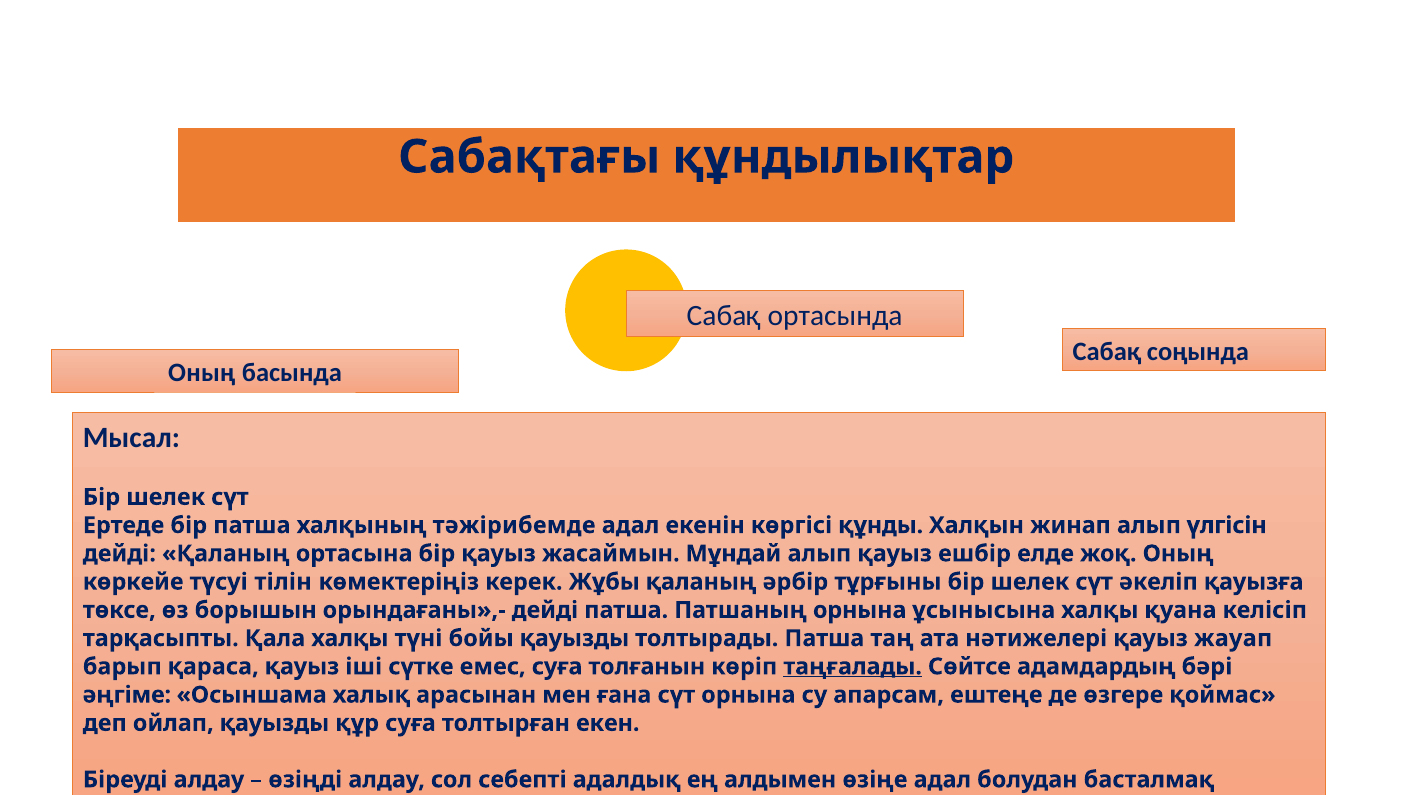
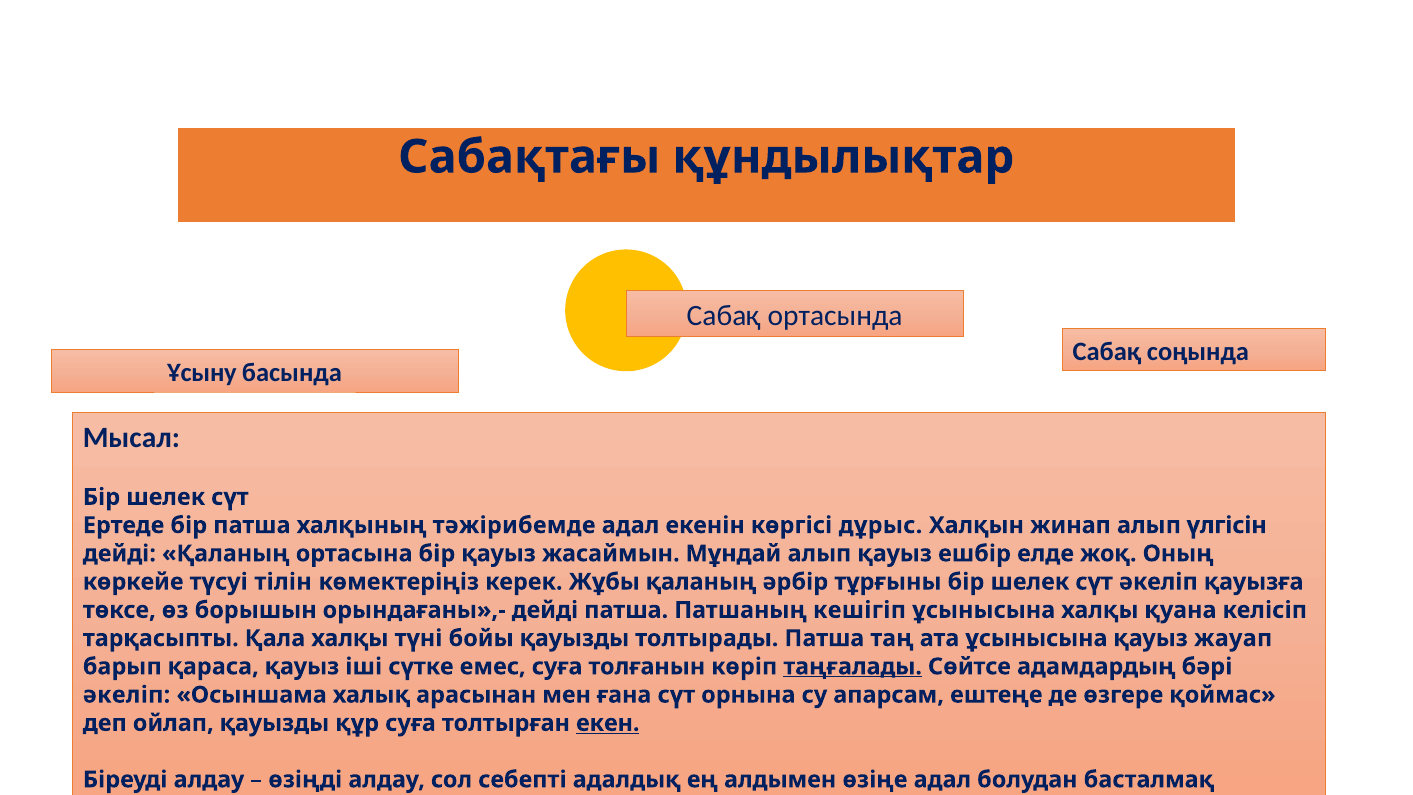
Оның at (202, 373): Оның -> Ұсыну
құнды: құнды -> дұрыс
Патшаның орнына: орнына -> кешігіп
ата нәтижелері: нәтижелері -> ұсынысына
әңгіме at (127, 695): әңгіме -> әкеліп
екен underline: none -> present
